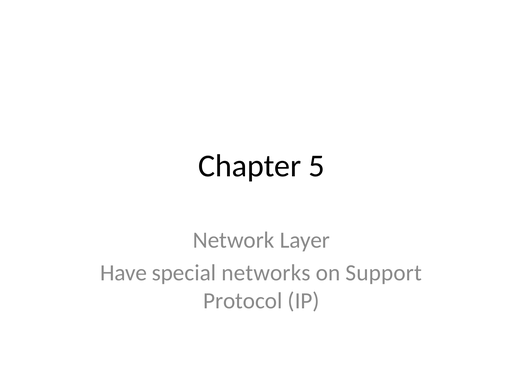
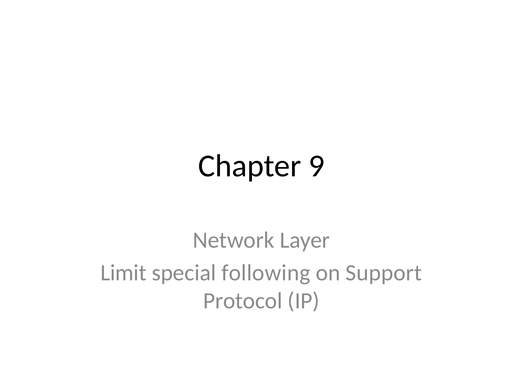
5: 5 -> 9
Have: Have -> Limit
networks: networks -> following
